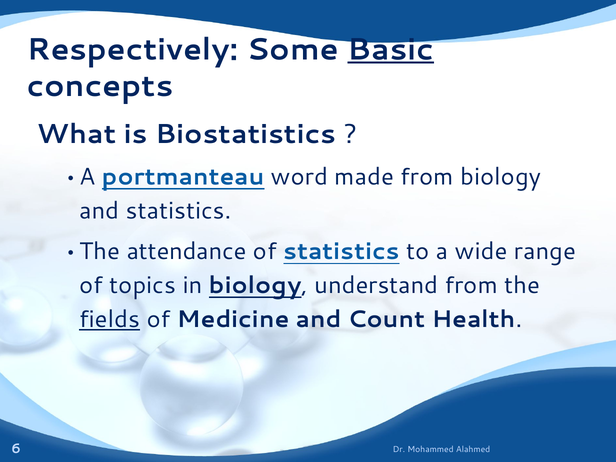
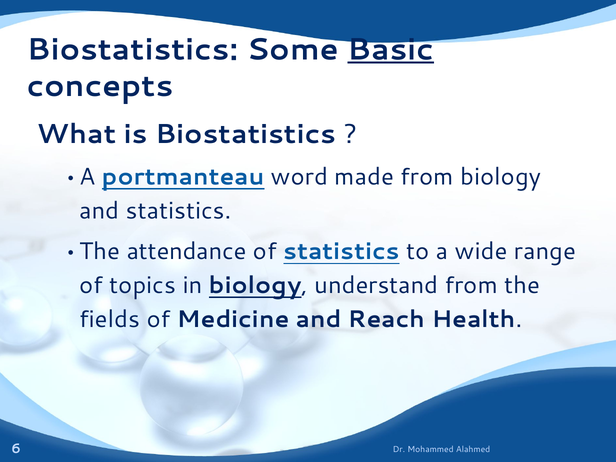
Respectively at (132, 49): Respectively -> Biostatistics
fields underline: present -> none
Count: Count -> Reach
